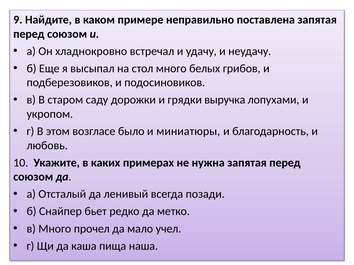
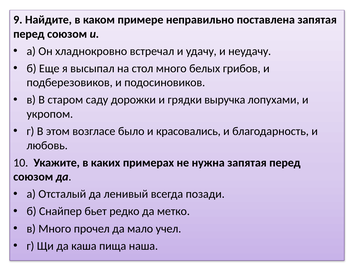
миниатюры: миниатюры -> красовались
